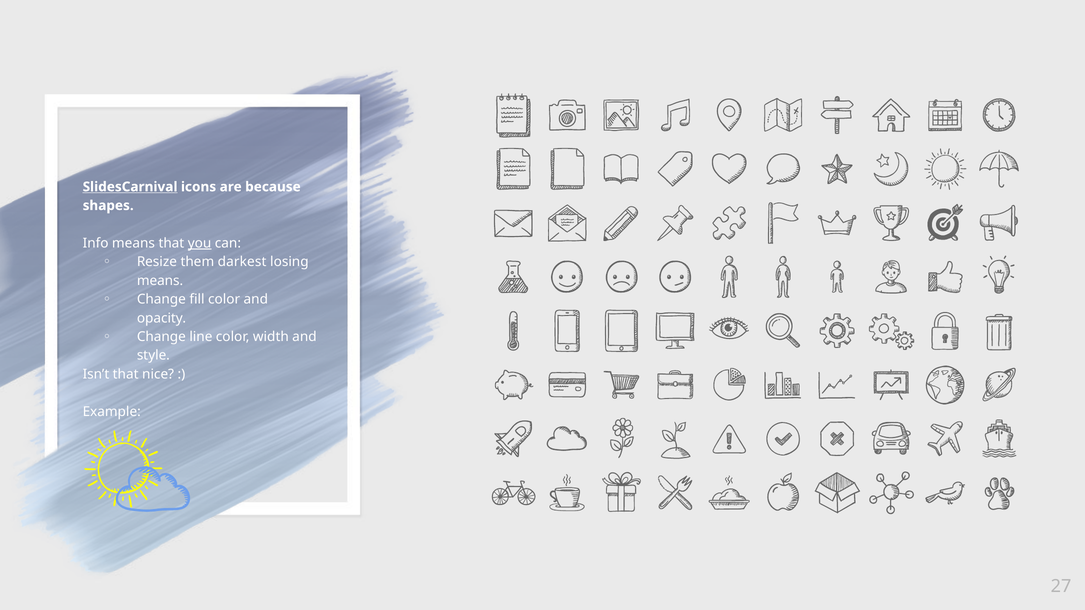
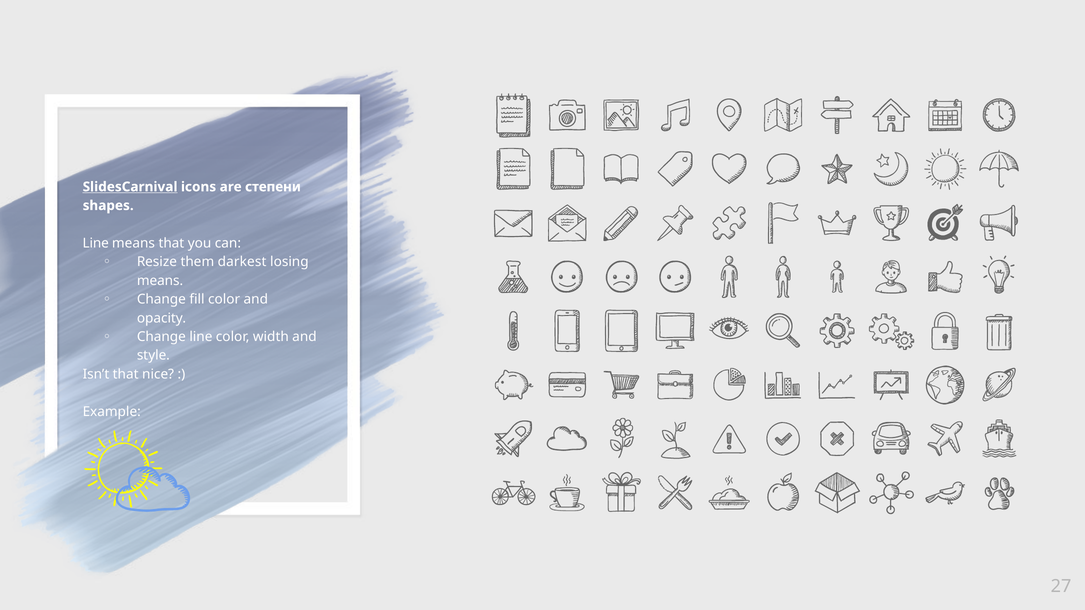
because: because -> степени
Info at (96, 243): Info -> Line
you underline: present -> none
